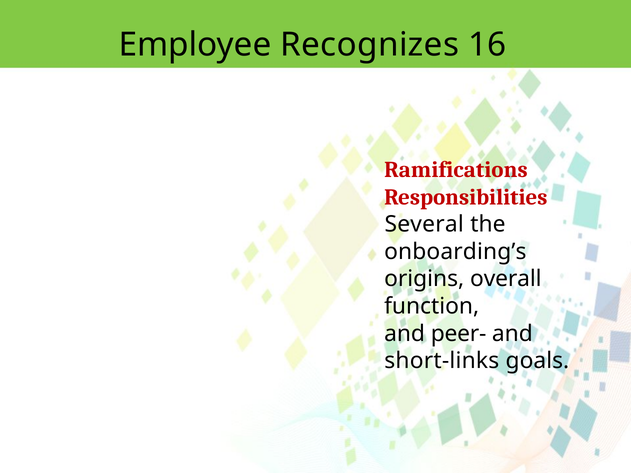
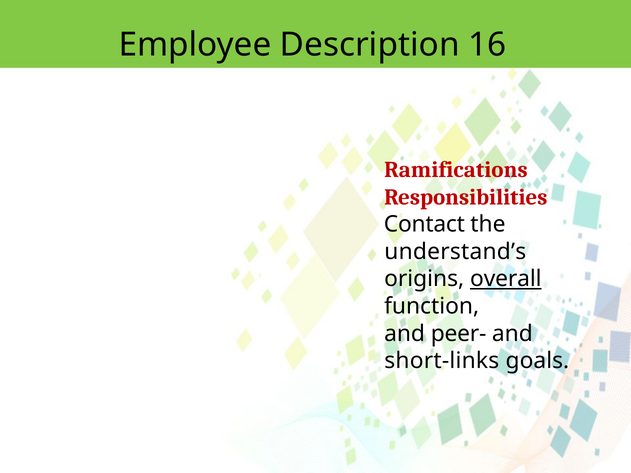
Recognizes: Recognizes -> Description
Several: Several -> Contact
onboarding’s: onboarding’s -> understand’s
overall underline: none -> present
